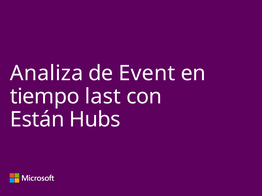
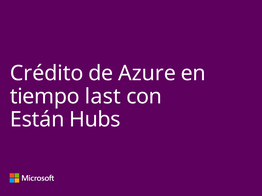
Analiza: Analiza -> Crédito
Event: Event -> Azure
